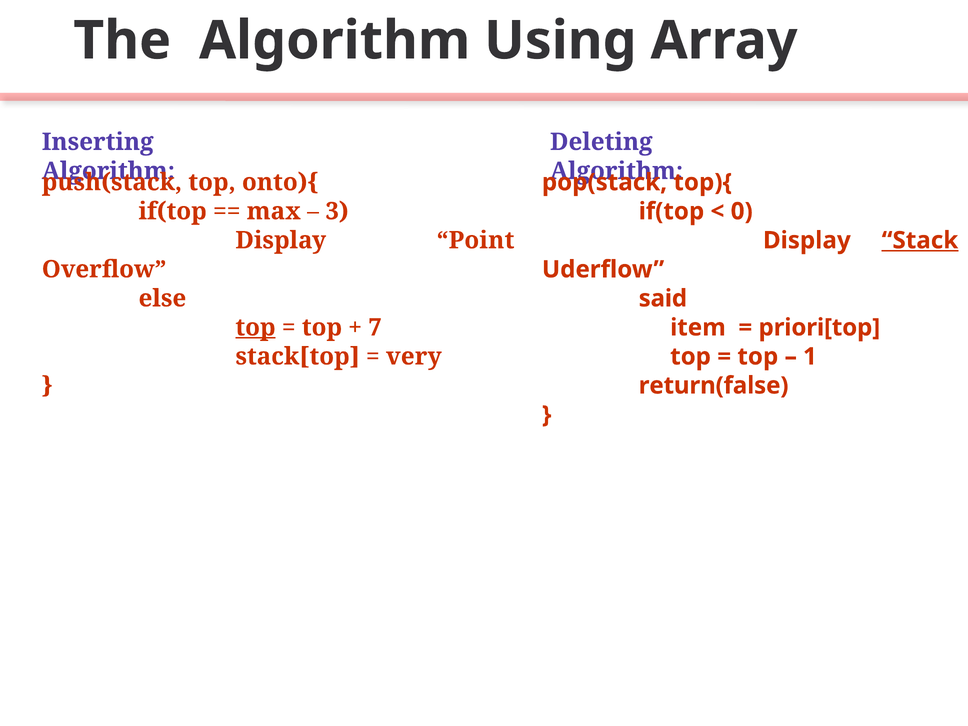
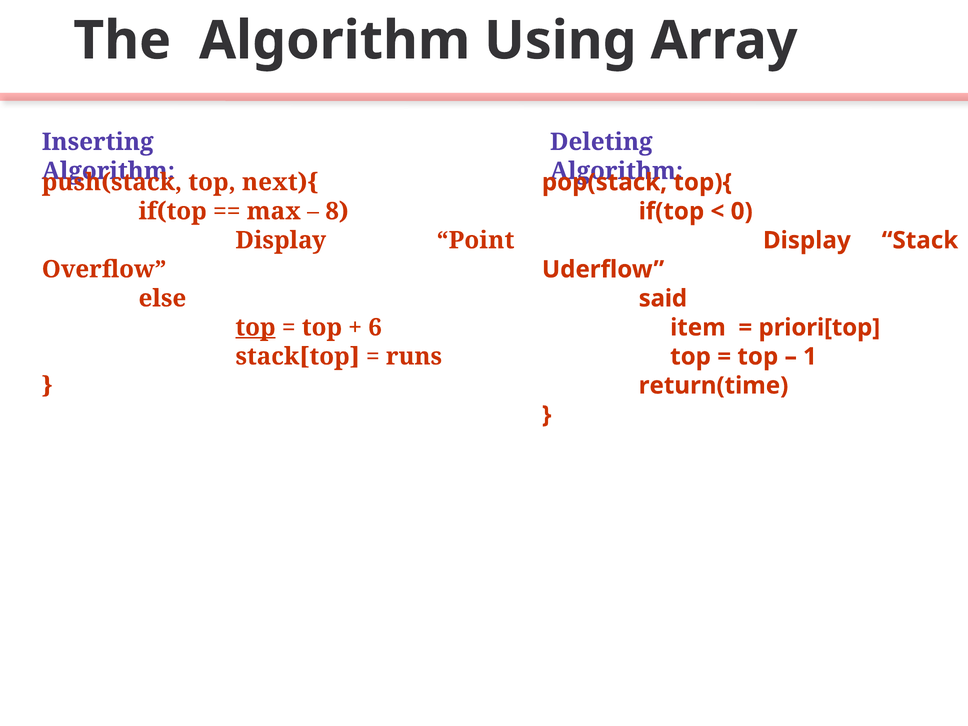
onto){: onto){ -> next){
3: 3 -> 8
Stack underline: present -> none
7: 7 -> 6
very: very -> runs
return(false: return(false -> return(time
